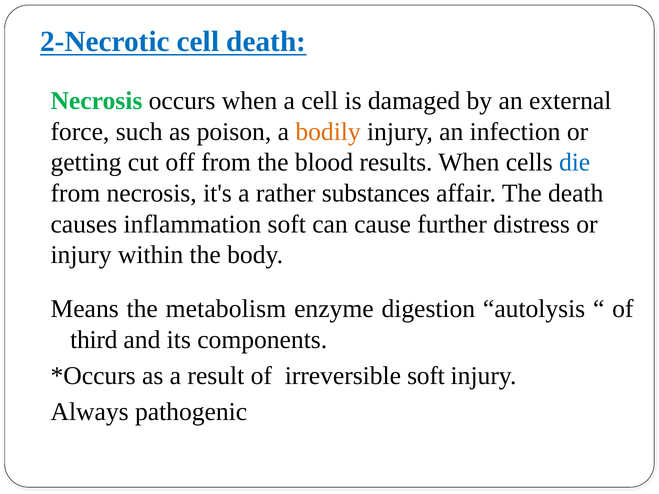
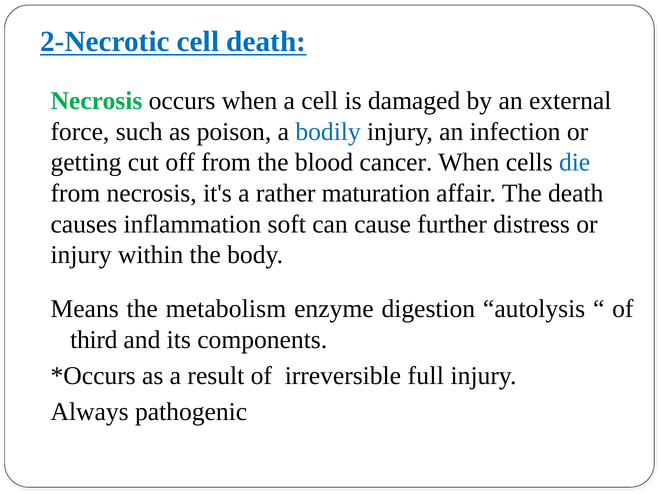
bodily colour: orange -> blue
results: results -> cancer
substances: substances -> maturation
irreversible soft: soft -> full
